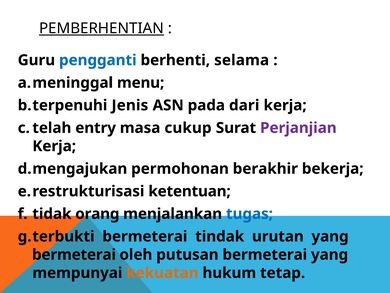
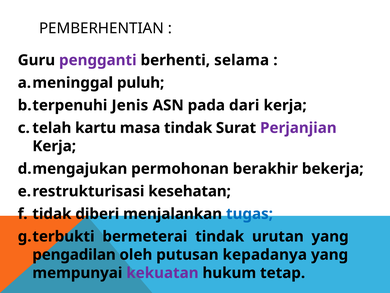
PEMBERHENTIAN underline: present -> none
pengganti colour: blue -> purple
menu: menu -> puluh
entry: entry -> kartu
masa cukup: cukup -> tindak
ketentuan: ketentuan -> kesehatan
orang: orang -> diberi
bermeterai at (74, 254): bermeterai -> pengadilan
putusan bermeterai: bermeterai -> kepadanya
kekuatan colour: orange -> purple
